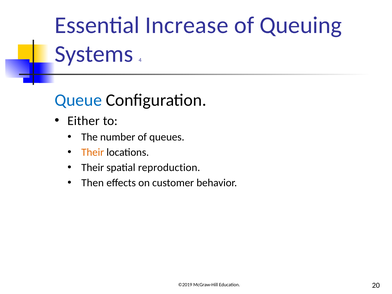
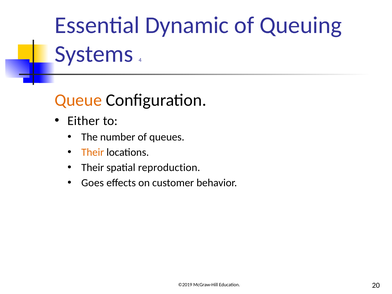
Increase: Increase -> Dynamic
Queue colour: blue -> orange
Then: Then -> Goes
